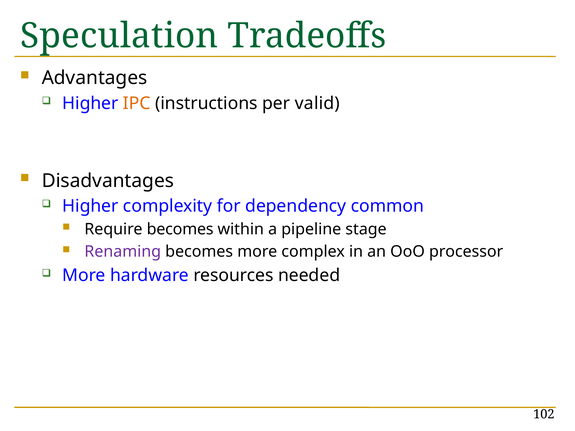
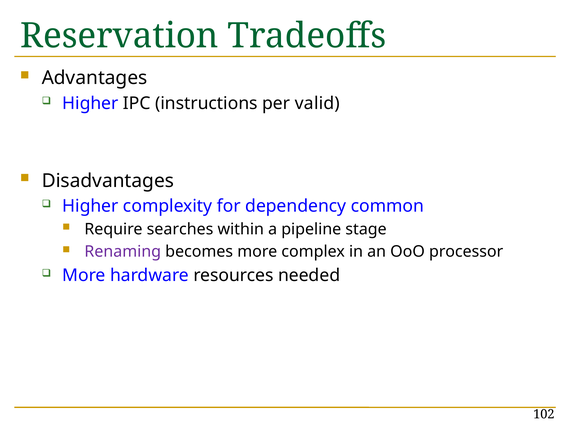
Speculation: Speculation -> Reservation
IPC colour: orange -> black
Require becomes: becomes -> searches
